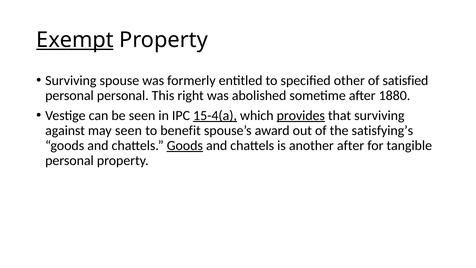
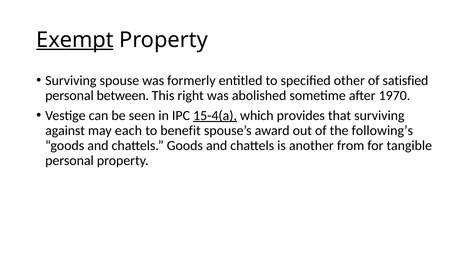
personal personal: personal -> between
1880: 1880 -> 1970
provides underline: present -> none
may seen: seen -> each
satisfying’s: satisfying’s -> following’s
Goods at (185, 145) underline: present -> none
another after: after -> from
